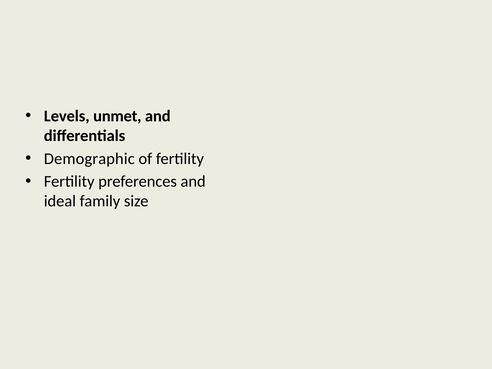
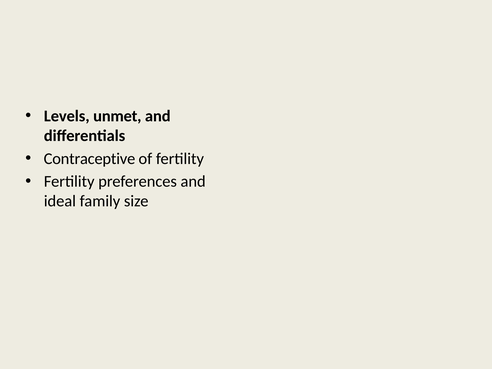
Demographic: Demographic -> Contraceptive
